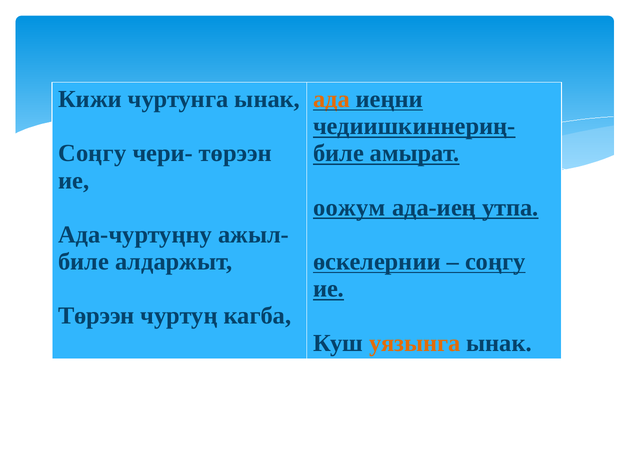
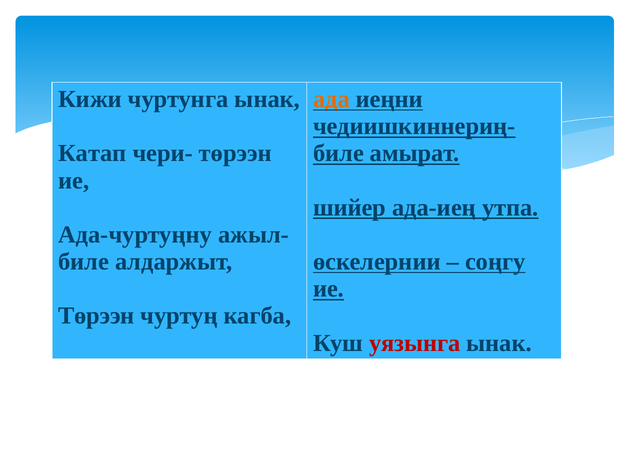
Соңгу at (92, 153): Соңгу -> Катап
оожум: оожум -> шийер
уязынга colour: orange -> red
